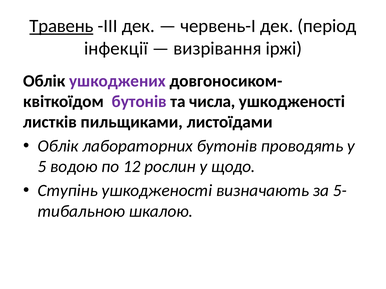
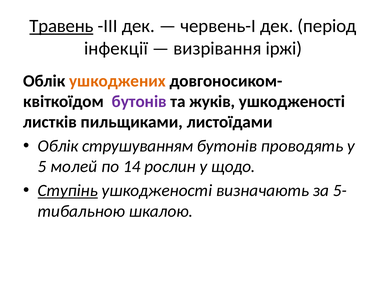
ушкоджених colour: purple -> orange
числа: числа -> жуків
лабораторних: лабораторних -> струшуванням
водою: водою -> молей
12: 12 -> 14
Ступінь underline: none -> present
